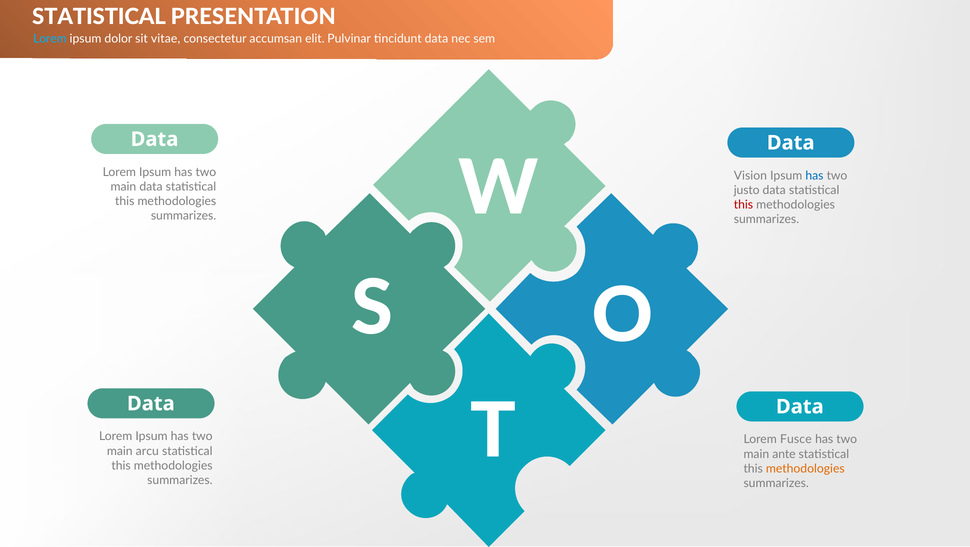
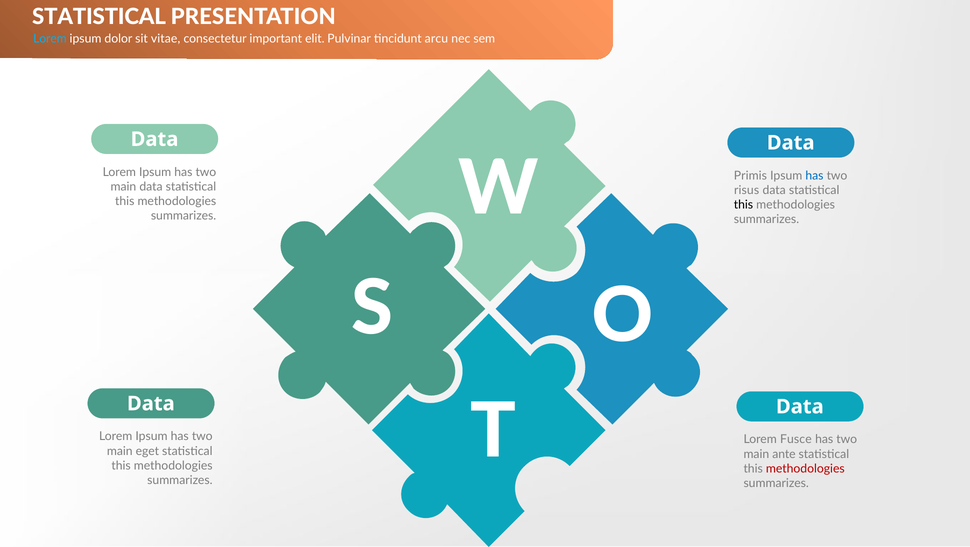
accumsan: accumsan -> important
tincidunt data: data -> arcu
Vision: Vision -> Primis
justo: justo -> risus
this at (743, 205) colour: red -> black
arcu: arcu -> eget
methodologies at (805, 469) colour: orange -> red
